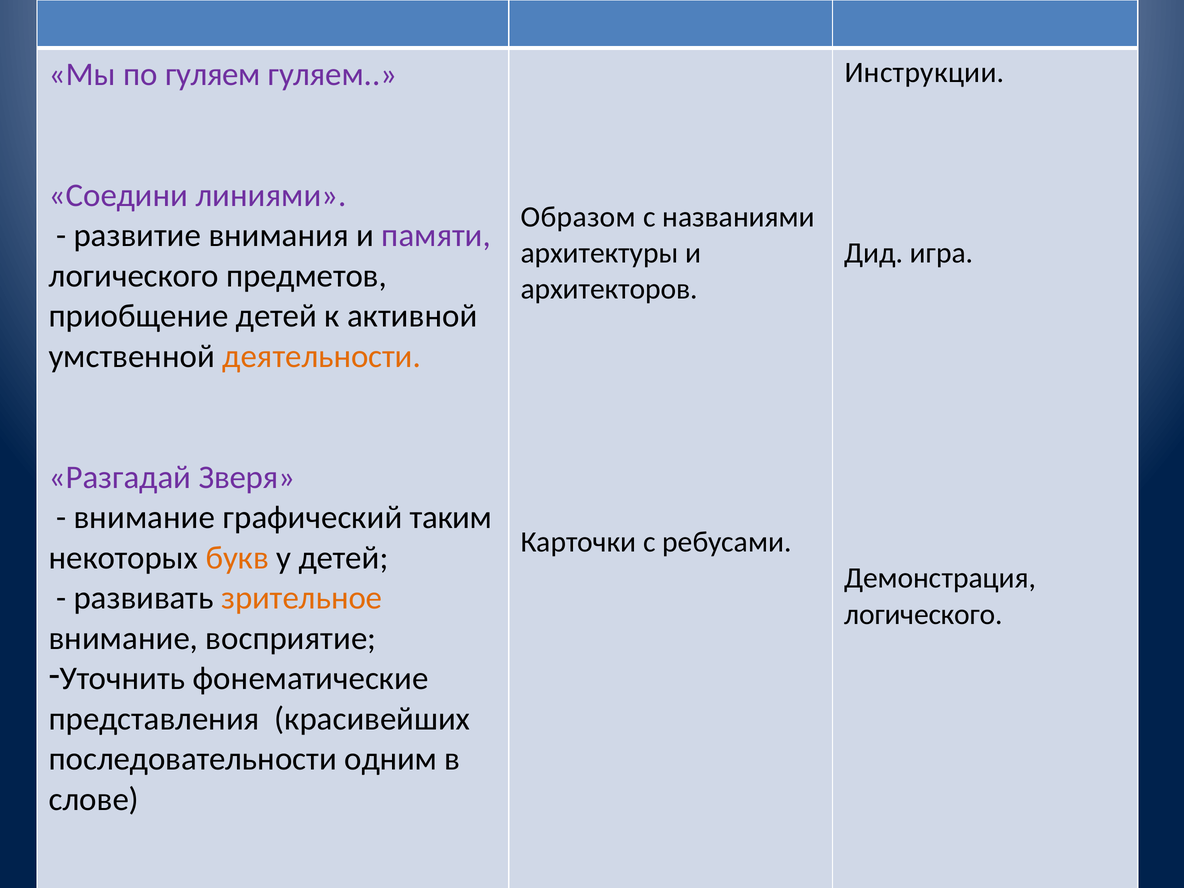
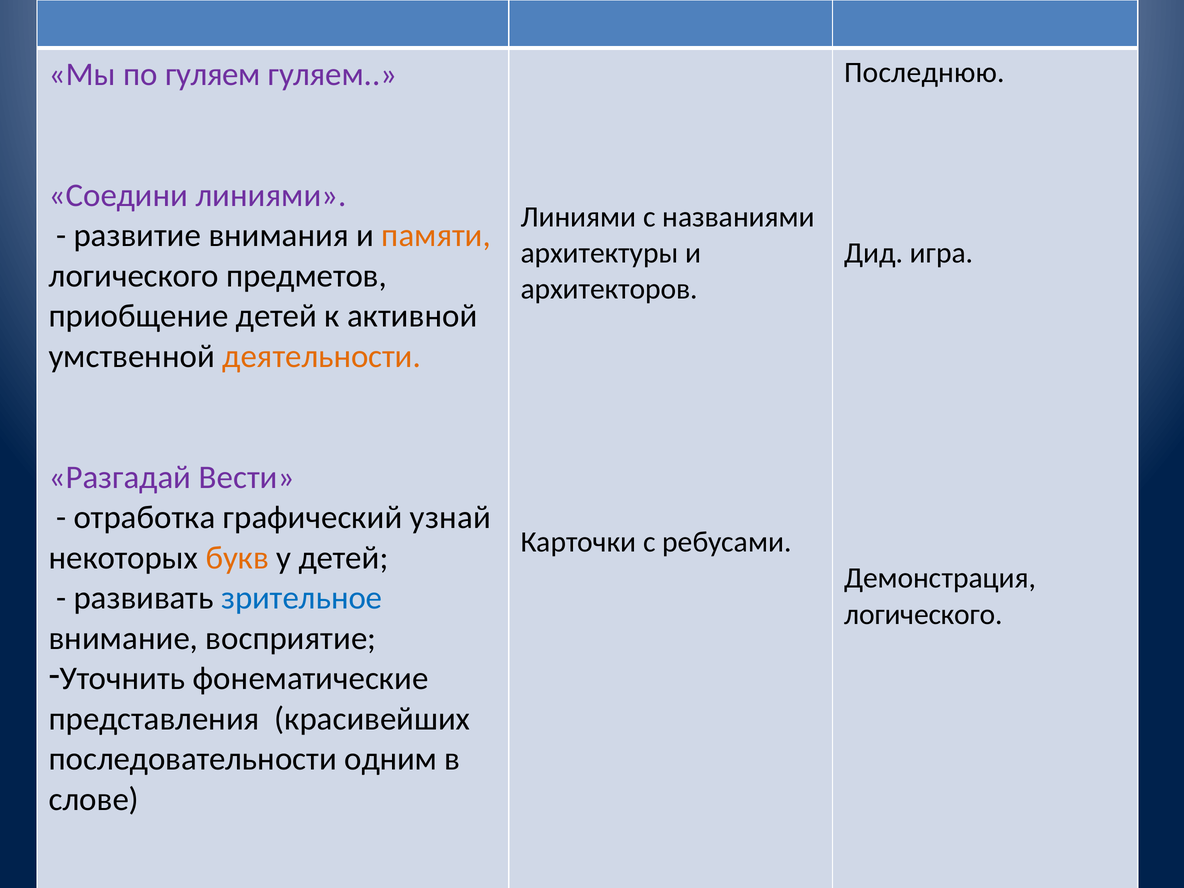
Инструкции: Инструкции -> Последнюю
Образом at (578, 217): Образом -> Линиями
памяти colour: purple -> orange
Зверя: Зверя -> Вести
внимание at (144, 517): внимание -> отработка
таким: таким -> узнай
зрительное colour: orange -> blue
